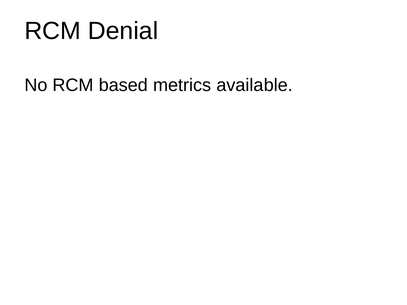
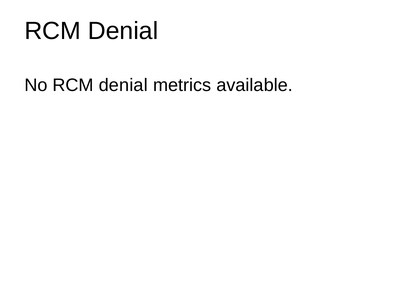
No RCM based: based -> denial
